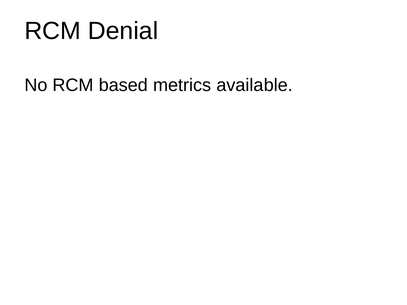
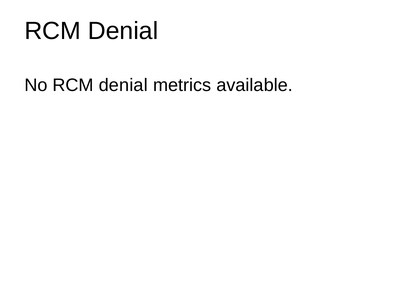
No RCM based: based -> denial
